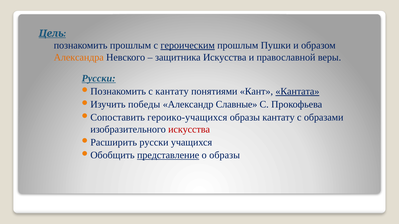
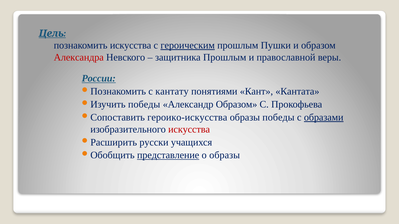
познакомить прошлым: прошлым -> искусства
Александра colour: orange -> red
защитника Искусства: Искусства -> Прошлым
Русски at (99, 79): Русски -> России
Кантата underline: present -> none
Александр Славные: Славные -> Образом
героико-учащихся: героико-учащихся -> героико-искусства
образы кантату: кантату -> победы
образами underline: none -> present
